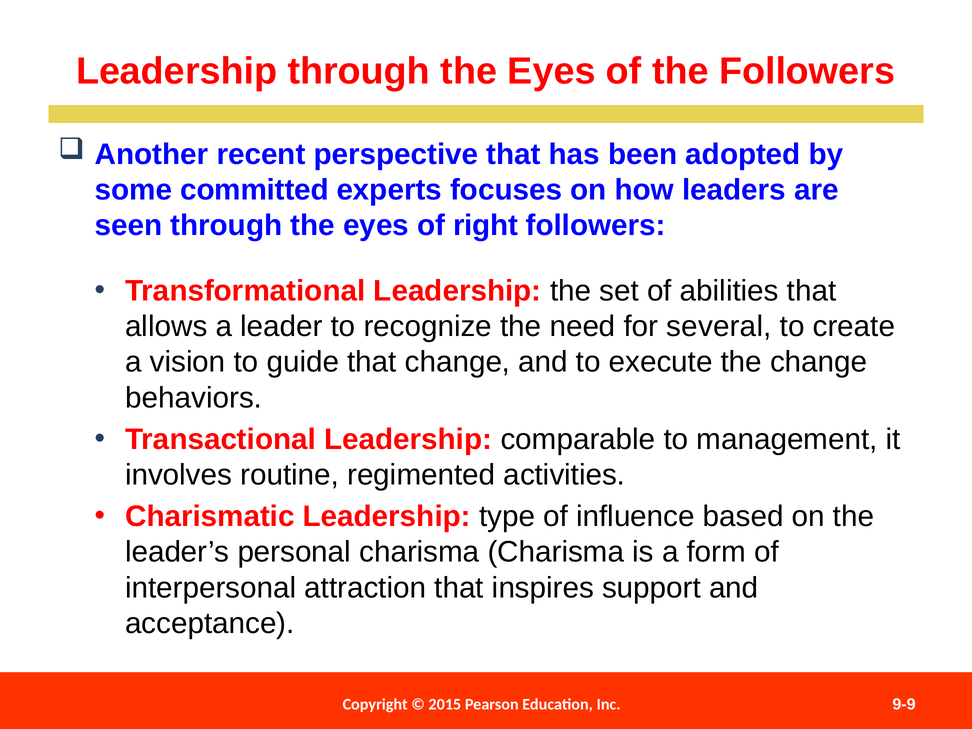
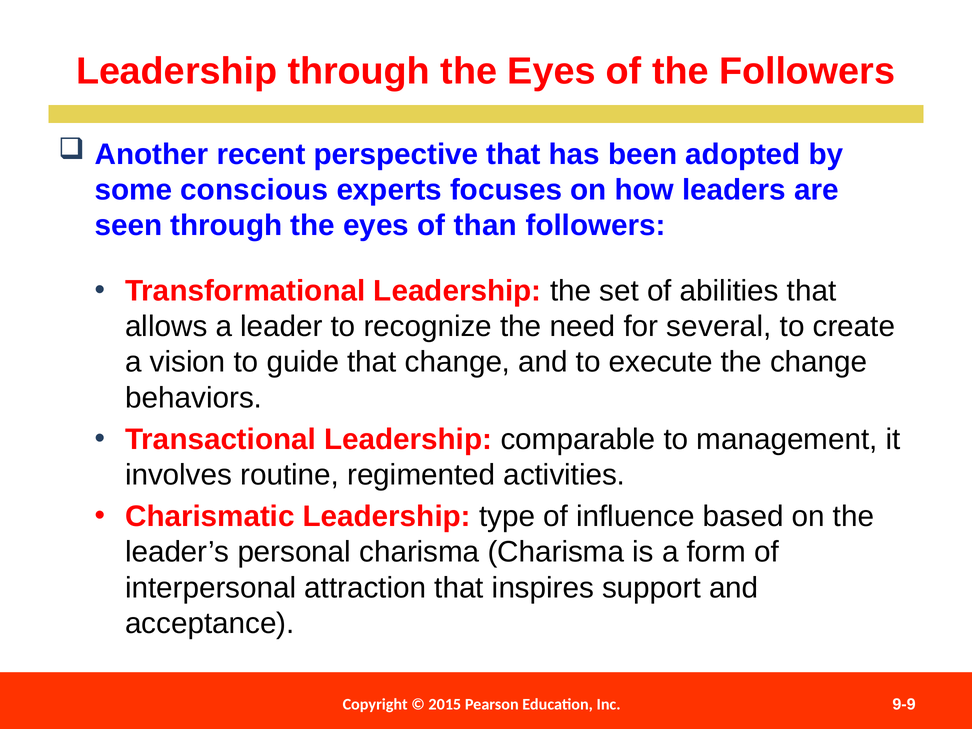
committed: committed -> conscious
right: right -> than
